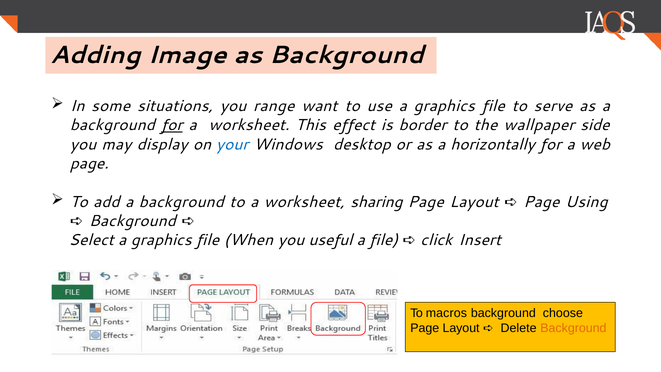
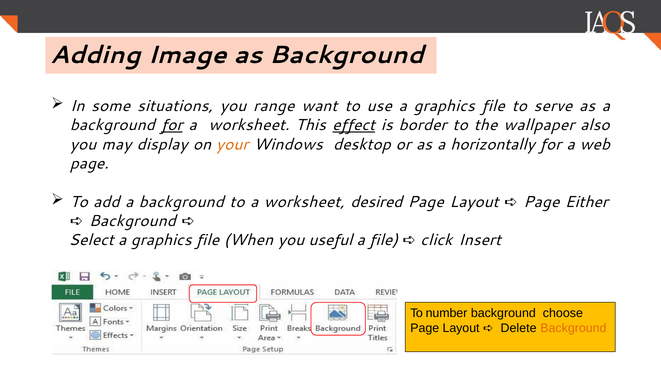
effect underline: none -> present
side: side -> also
your colour: blue -> orange
sharing: sharing -> desired
Using: Using -> Either
macros: macros -> number
